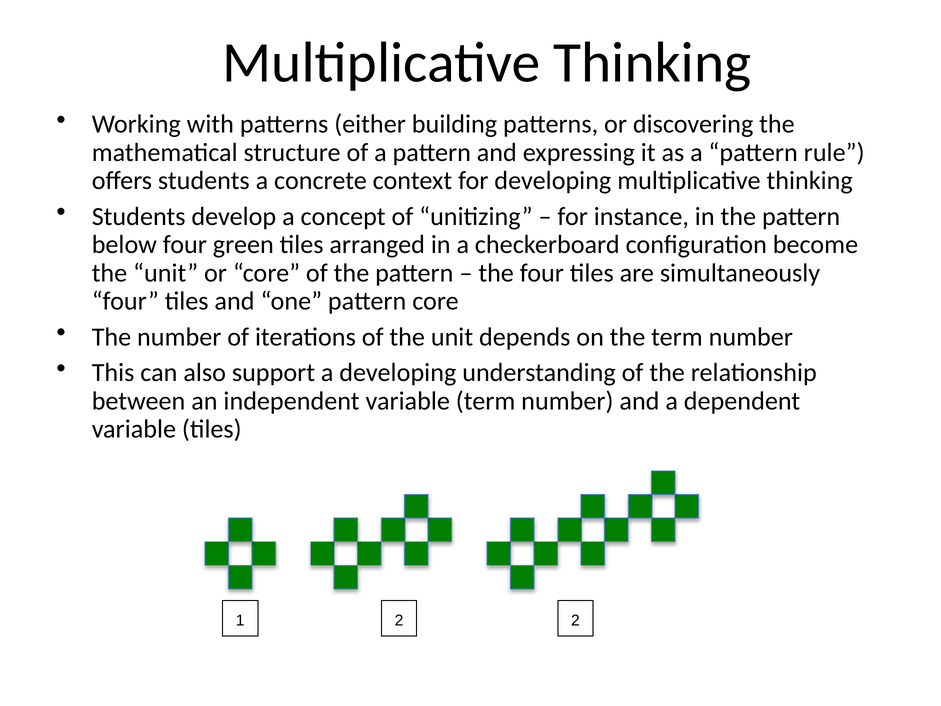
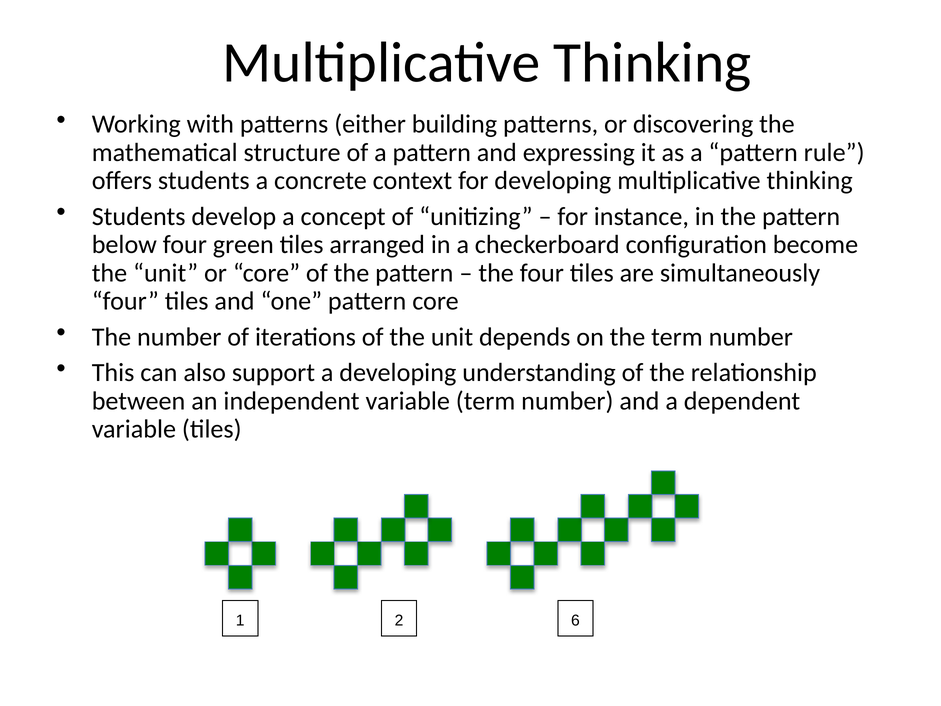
2 2: 2 -> 6
